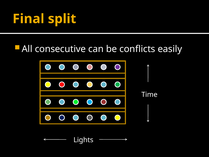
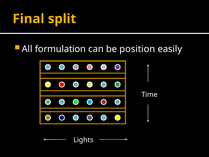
consecutive: consecutive -> formulation
conflicts: conflicts -> position
